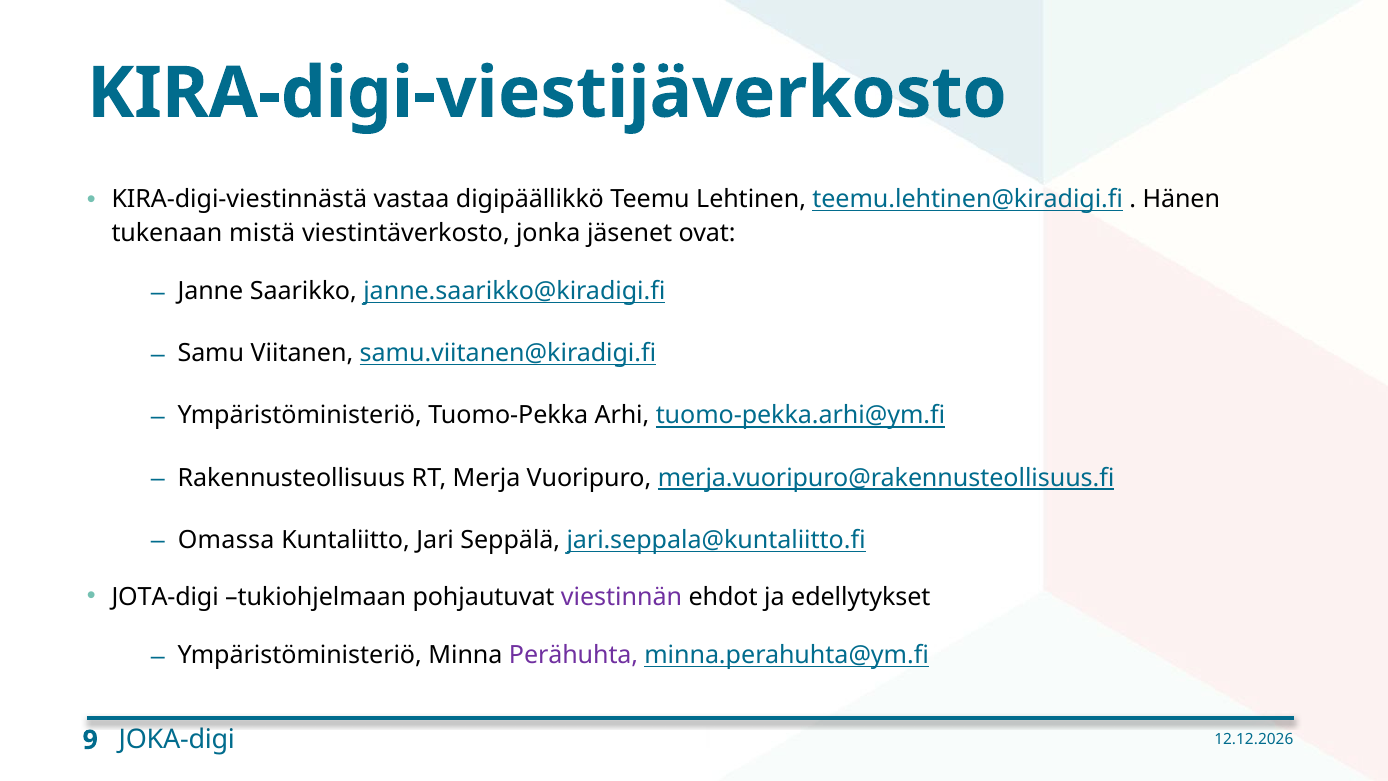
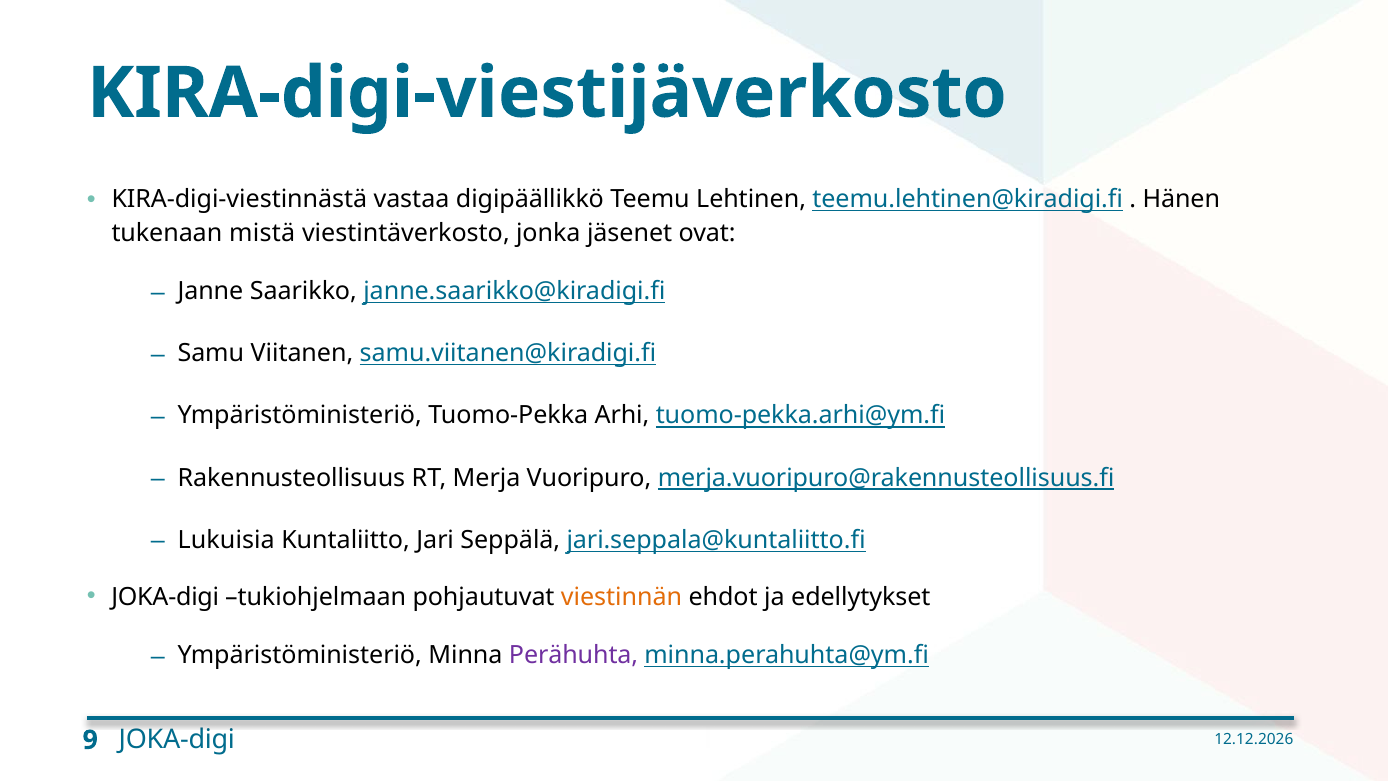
Omassa: Omassa -> Lukuisia
JOTA-digi at (165, 597): JOTA-digi -> JOKA-digi
viestinnän colour: purple -> orange
